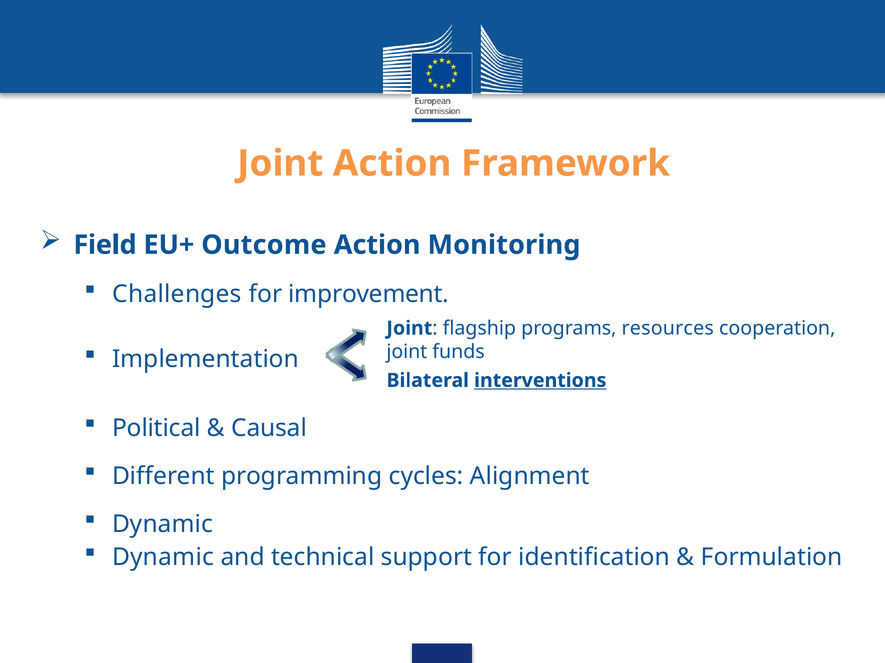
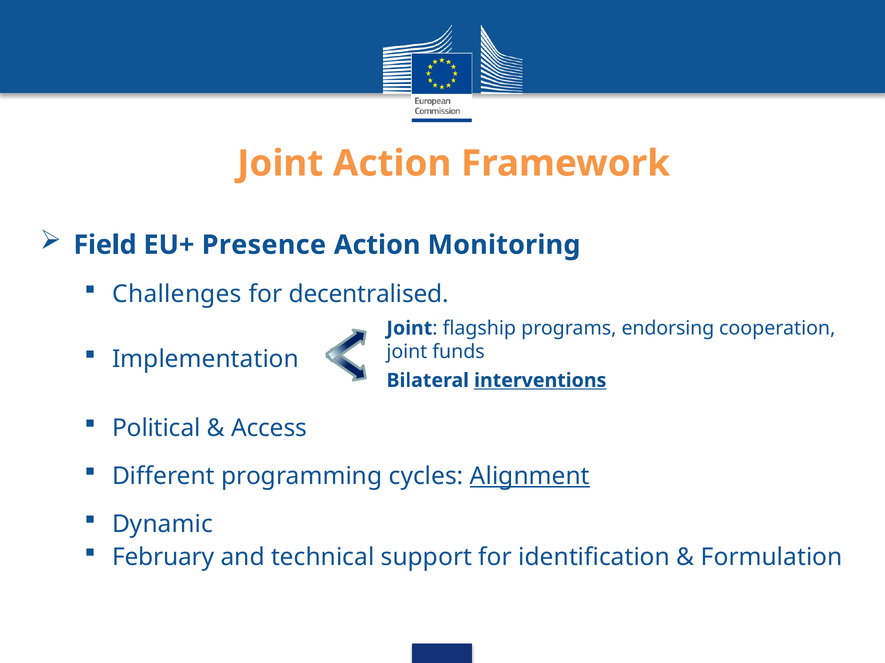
Outcome: Outcome -> Presence
improvement: improvement -> decentralised
resources: resources -> endorsing
Causal: Causal -> Access
Alignment underline: none -> present
Dynamic at (163, 558): Dynamic -> February
